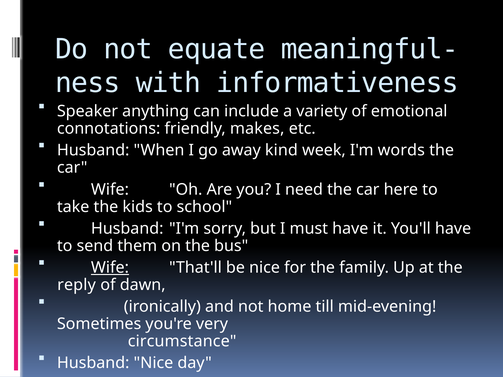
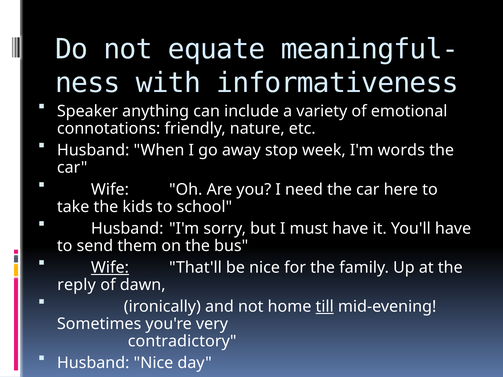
makes: makes -> nature
kind: kind -> stop
till underline: none -> present
circumstance: circumstance -> contradictory
